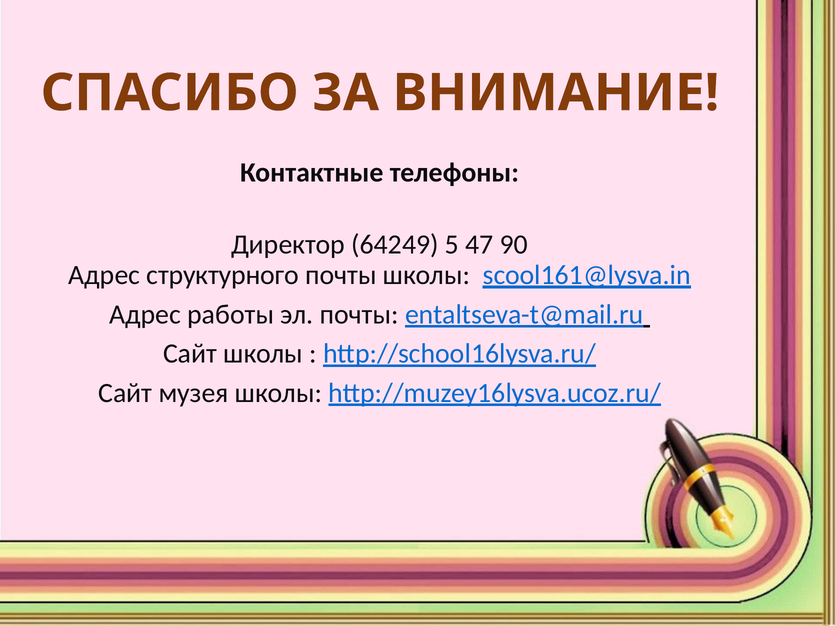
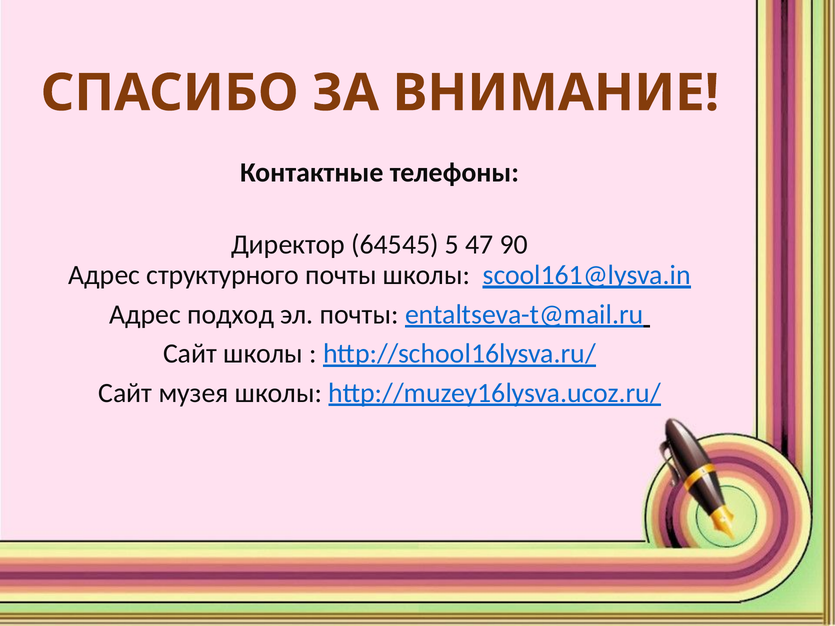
64249: 64249 -> 64545
работы: работы -> подход
